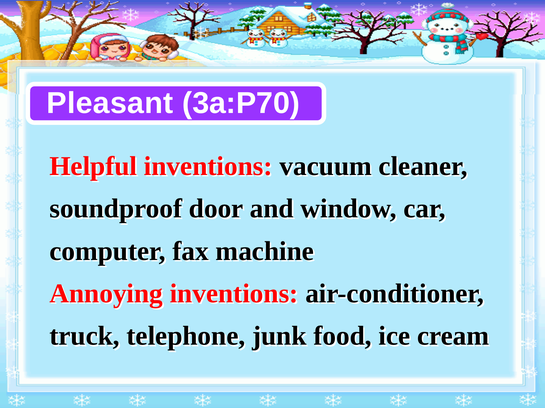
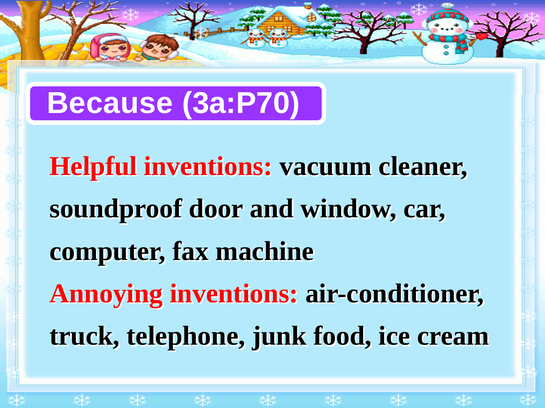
Pleasant: Pleasant -> Because
